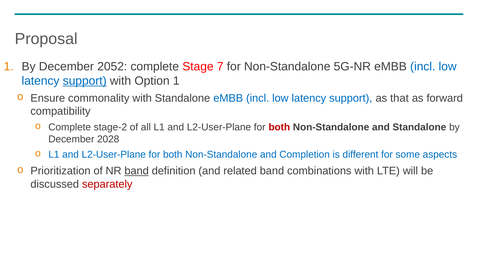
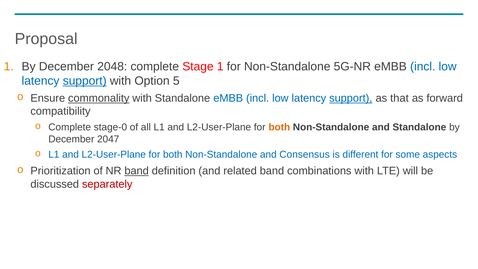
2052: 2052 -> 2048
Stage 7: 7 -> 1
Option 1: 1 -> 5
commonality underline: none -> present
support at (351, 98) underline: none -> present
stage-2: stage-2 -> stage-0
both at (279, 127) colour: red -> orange
2028: 2028 -> 2047
Completion: Completion -> Consensus
